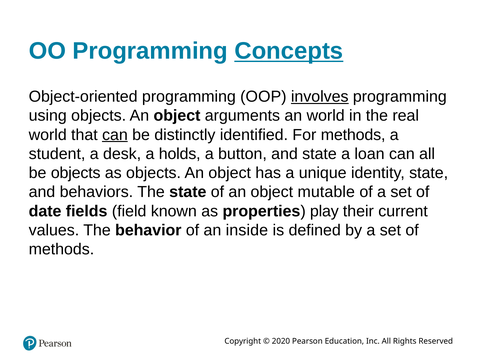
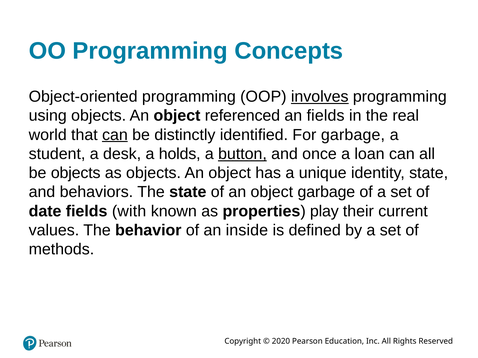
Concepts underline: present -> none
arguments: arguments -> referenced
an world: world -> fields
For methods: methods -> garbage
button underline: none -> present
and state: state -> once
object mutable: mutable -> garbage
field: field -> with
